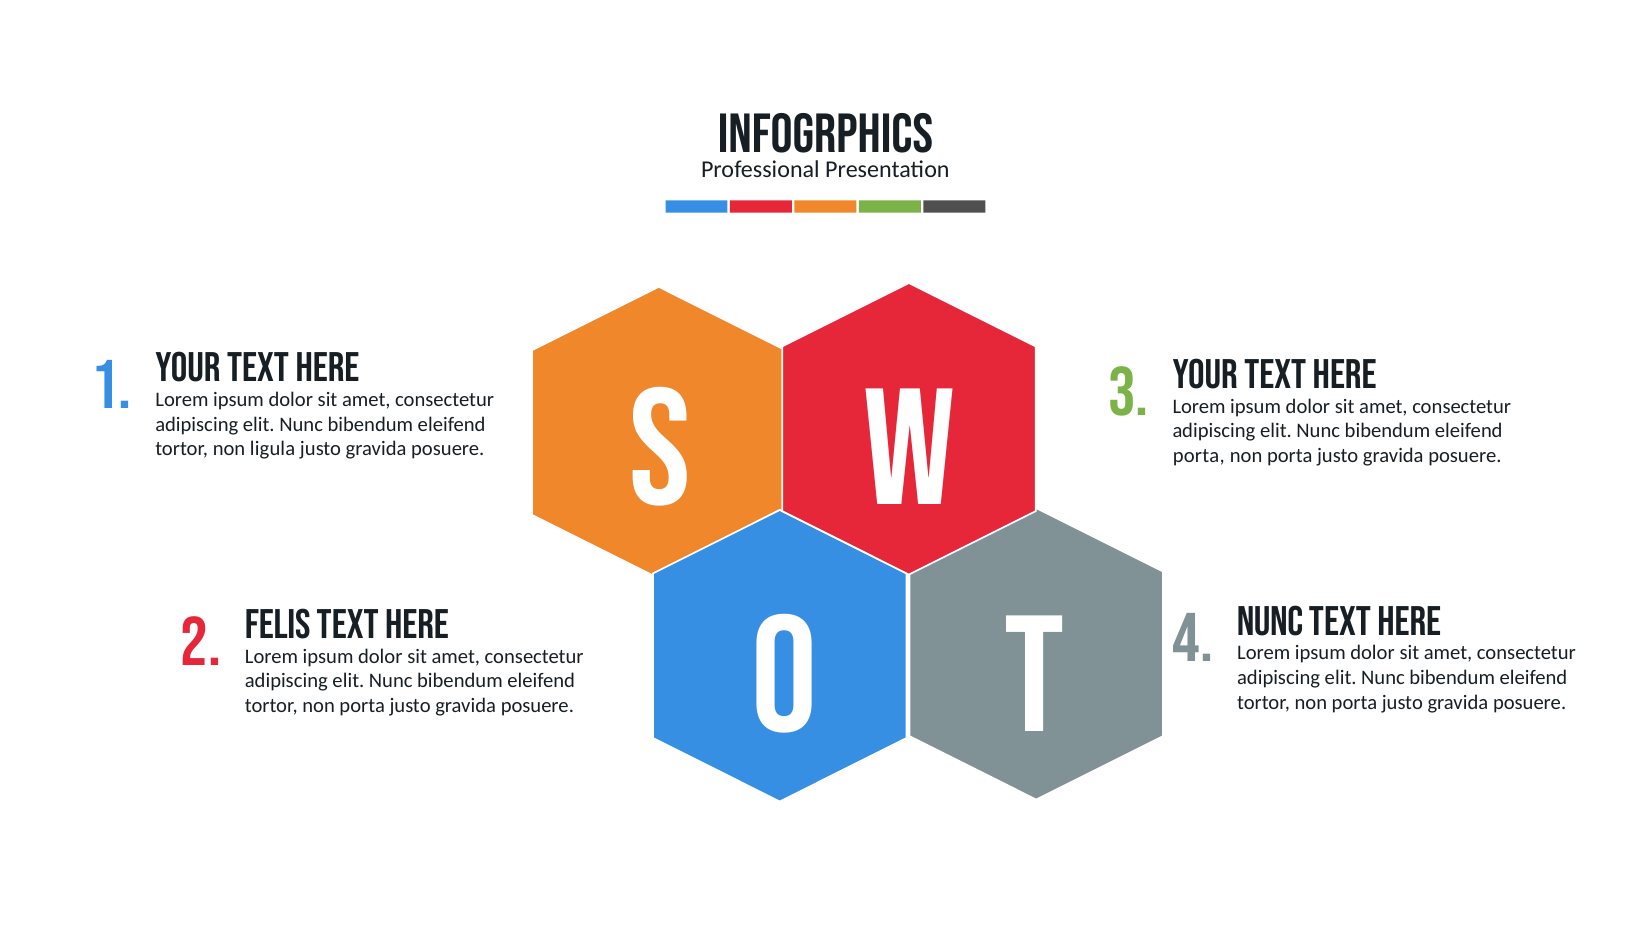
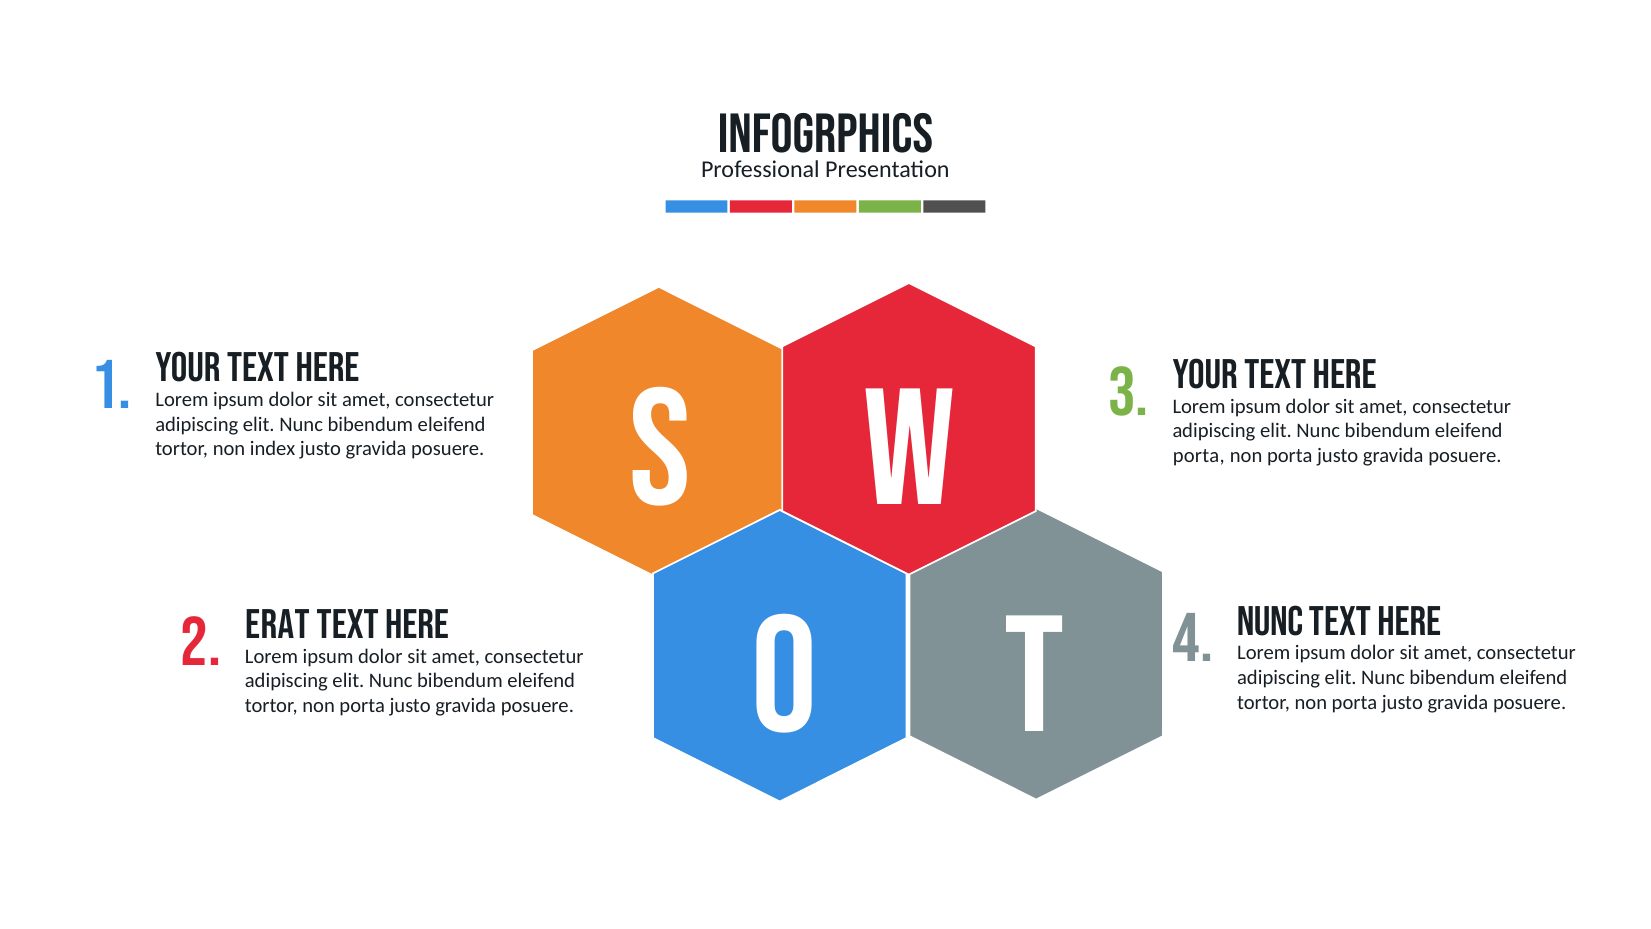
ligula: ligula -> index
Felis: Felis -> Erat
